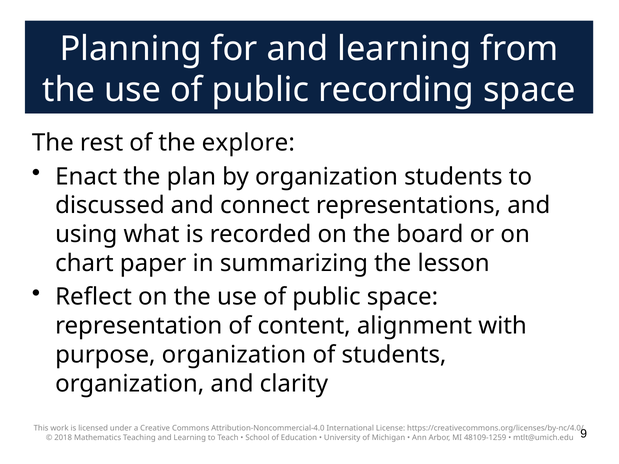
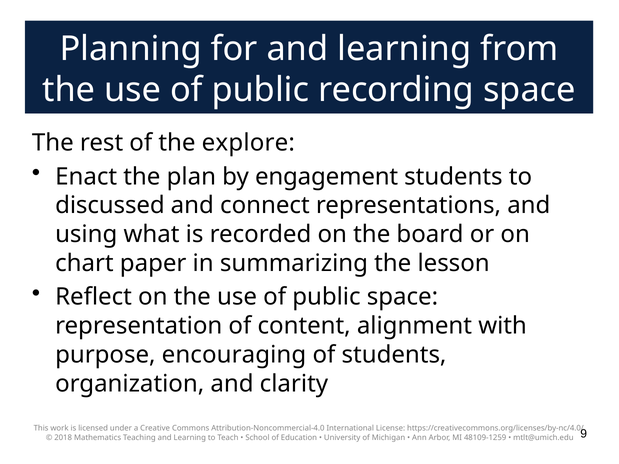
by organization: organization -> engagement
purpose organization: organization -> encouraging
